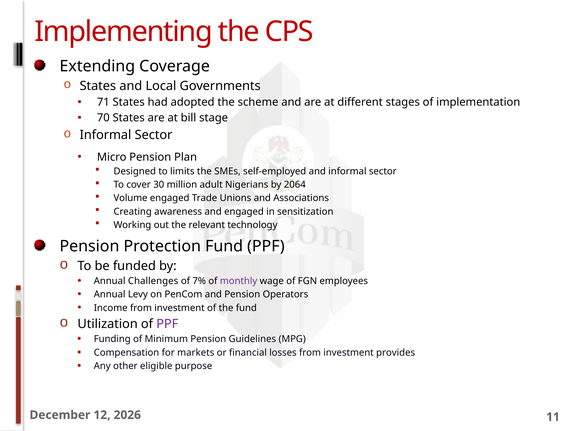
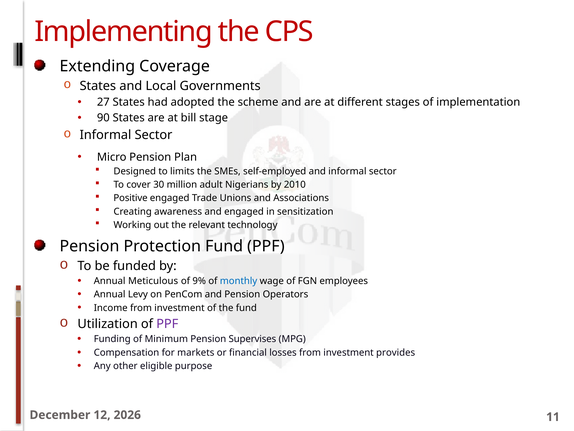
71: 71 -> 27
70: 70 -> 90
2064: 2064 -> 2010
Volume: Volume -> Positive
Challenges: Challenges -> Meticulous
7%: 7% -> 9%
monthly colour: purple -> blue
Guidelines: Guidelines -> Supervises
